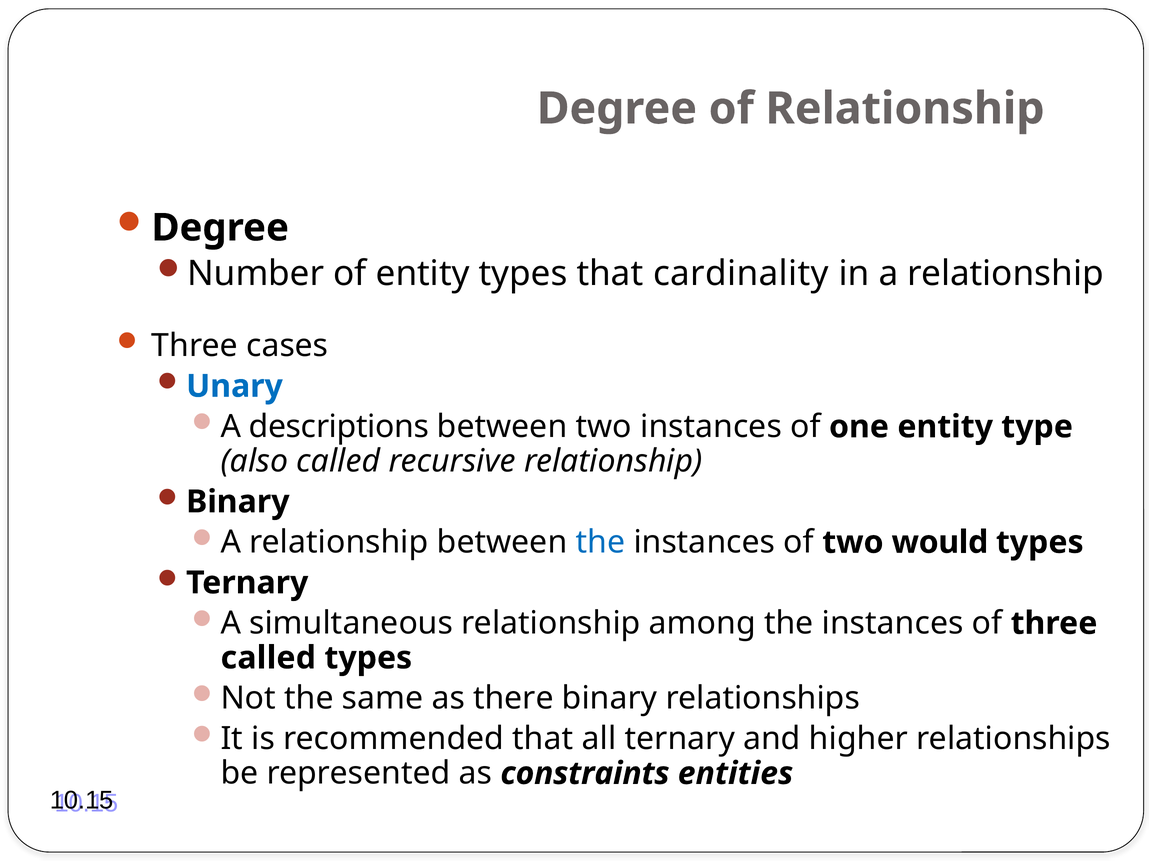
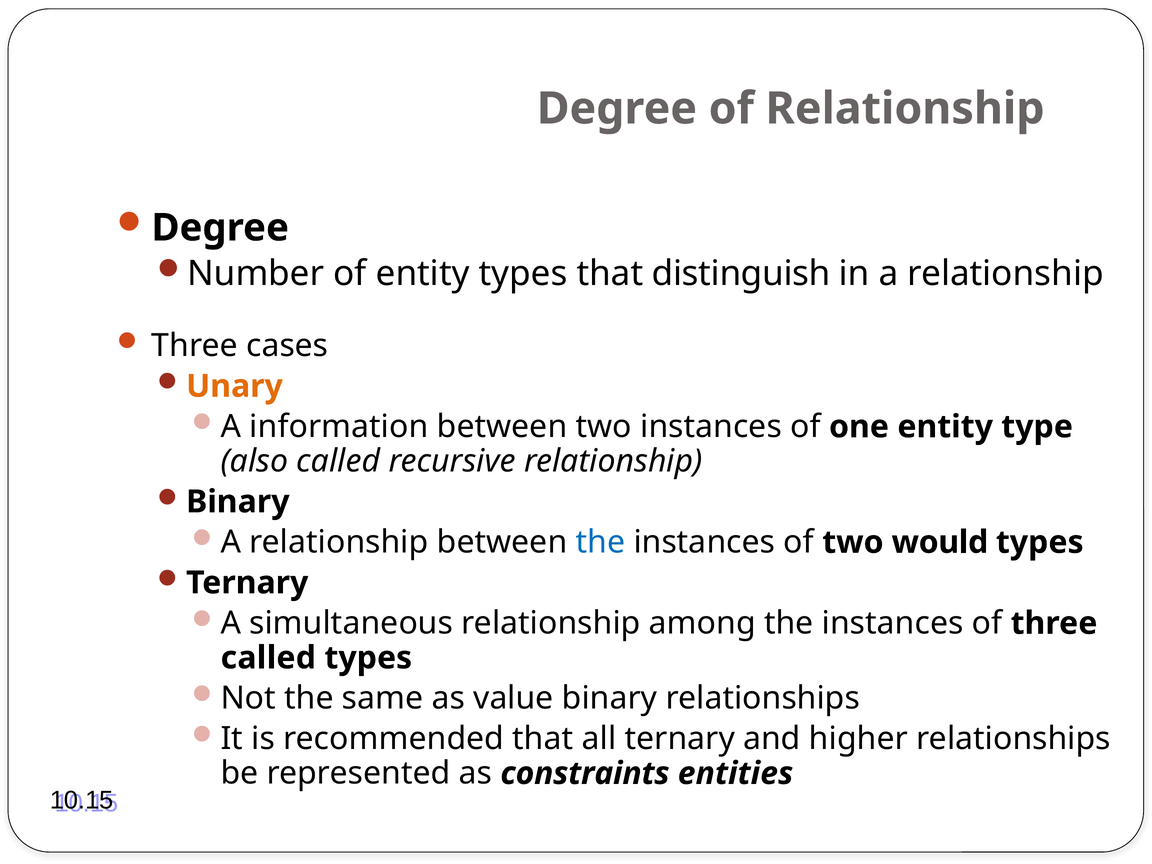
cardinality: cardinality -> distinguish
Unary colour: blue -> orange
descriptions: descriptions -> information
there: there -> value
